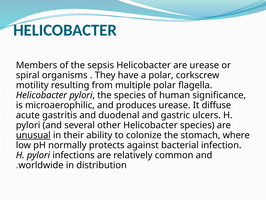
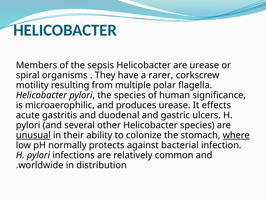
a polar: polar -> rarer
diffuse: diffuse -> effects
where underline: none -> present
